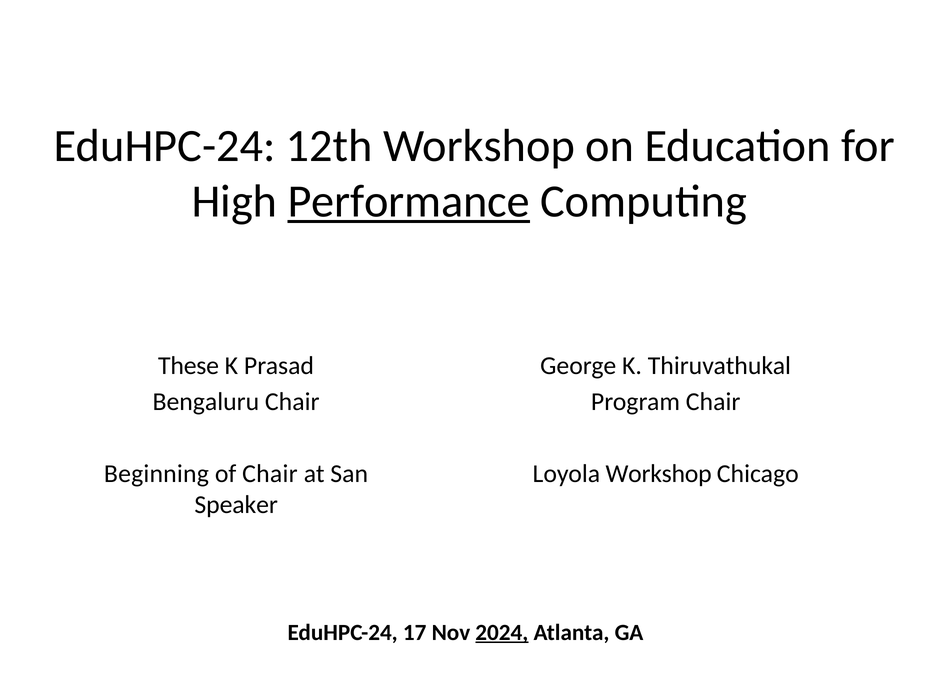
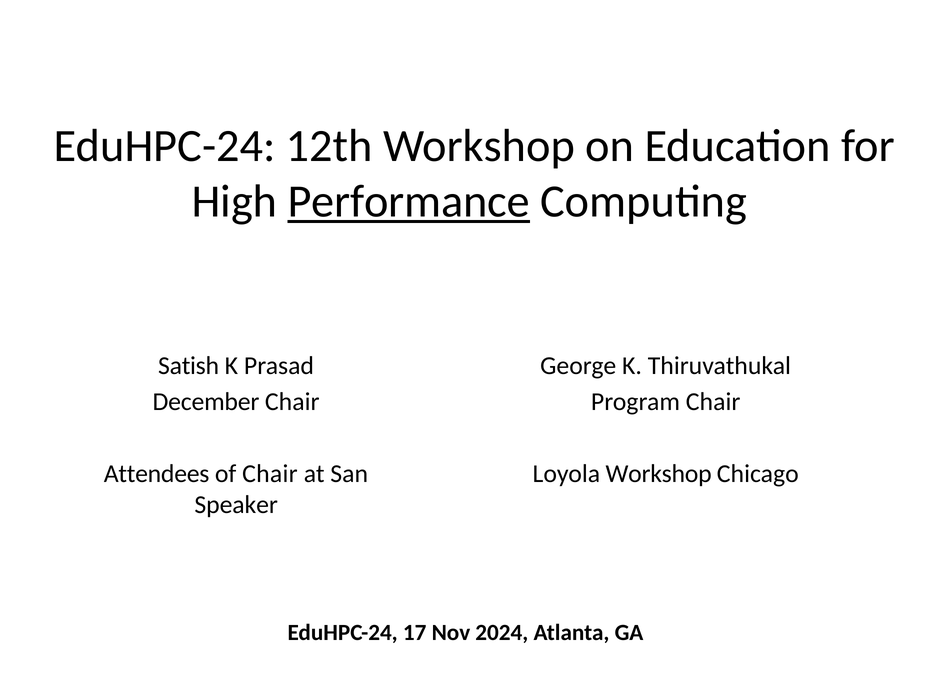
These: These -> Satish
Bengaluru: Bengaluru -> December
Beginning: Beginning -> Attendees
2024 underline: present -> none
